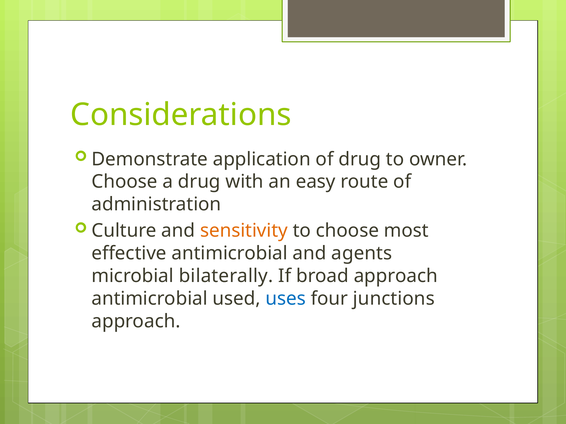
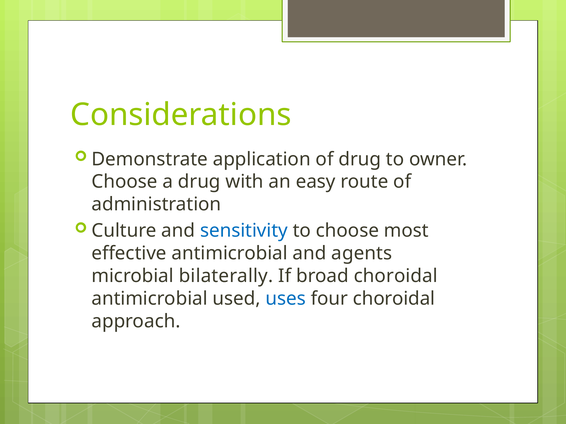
sensitivity colour: orange -> blue
broad approach: approach -> choroidal
four junctions: junctions -> choroidal
